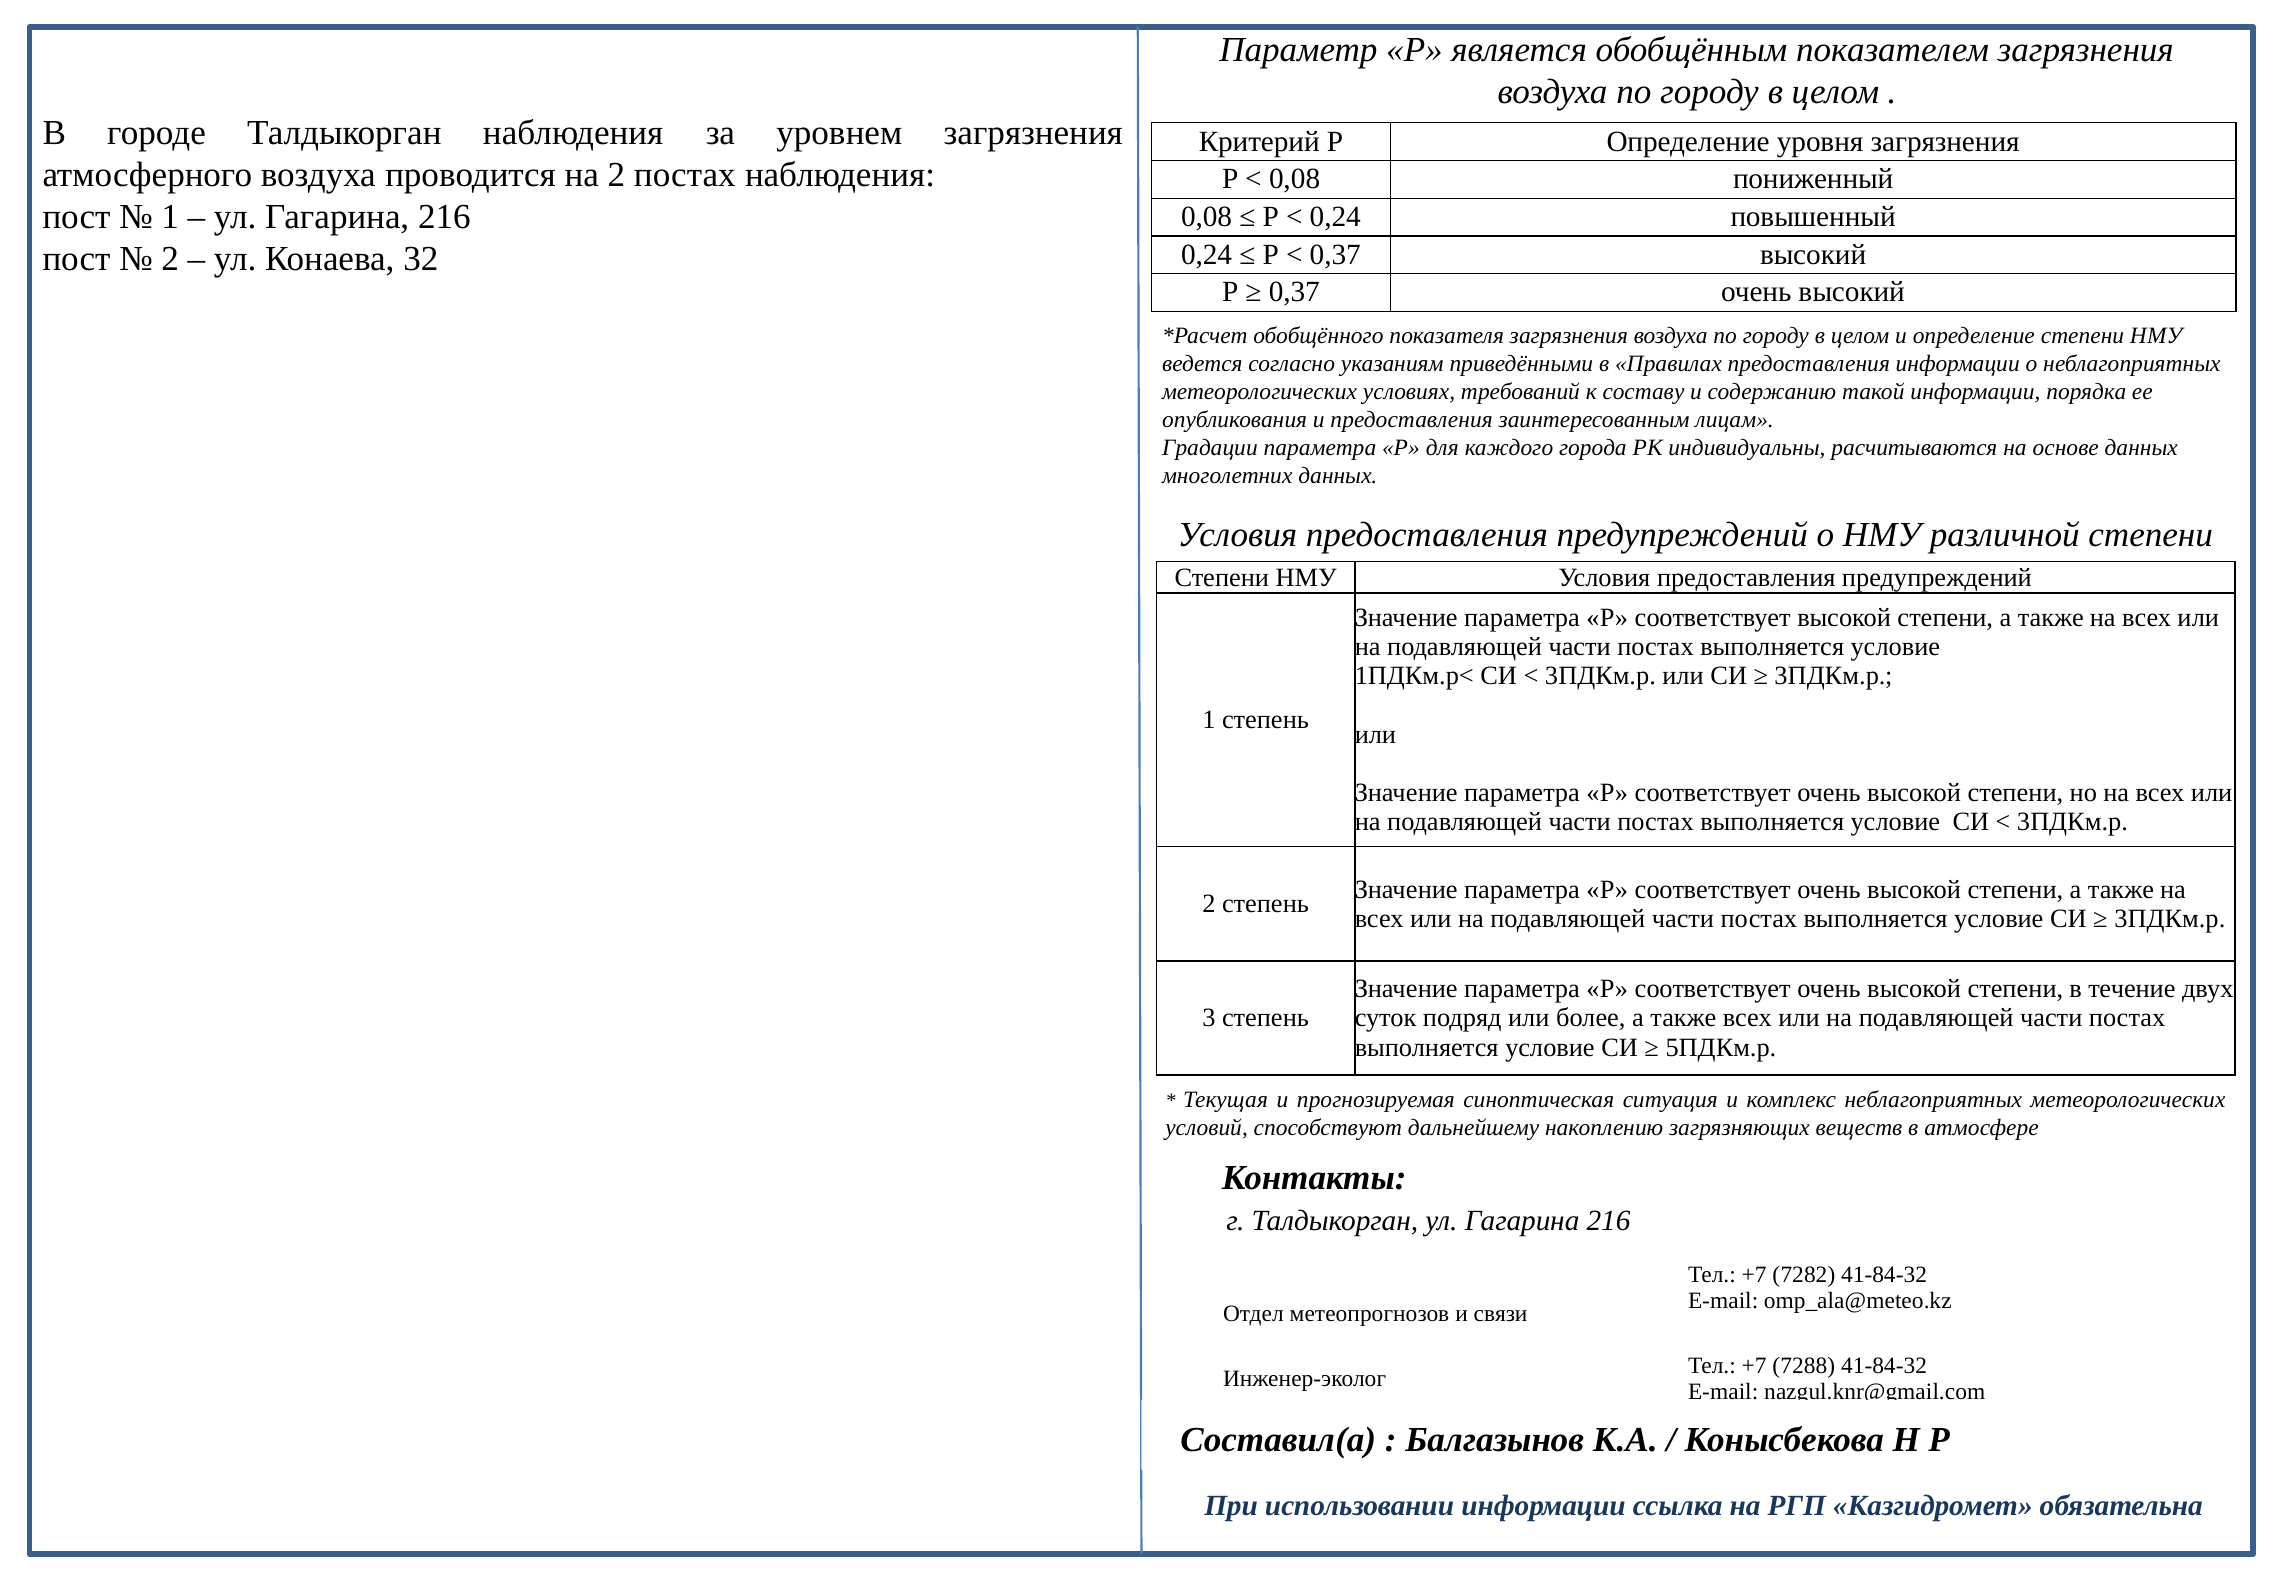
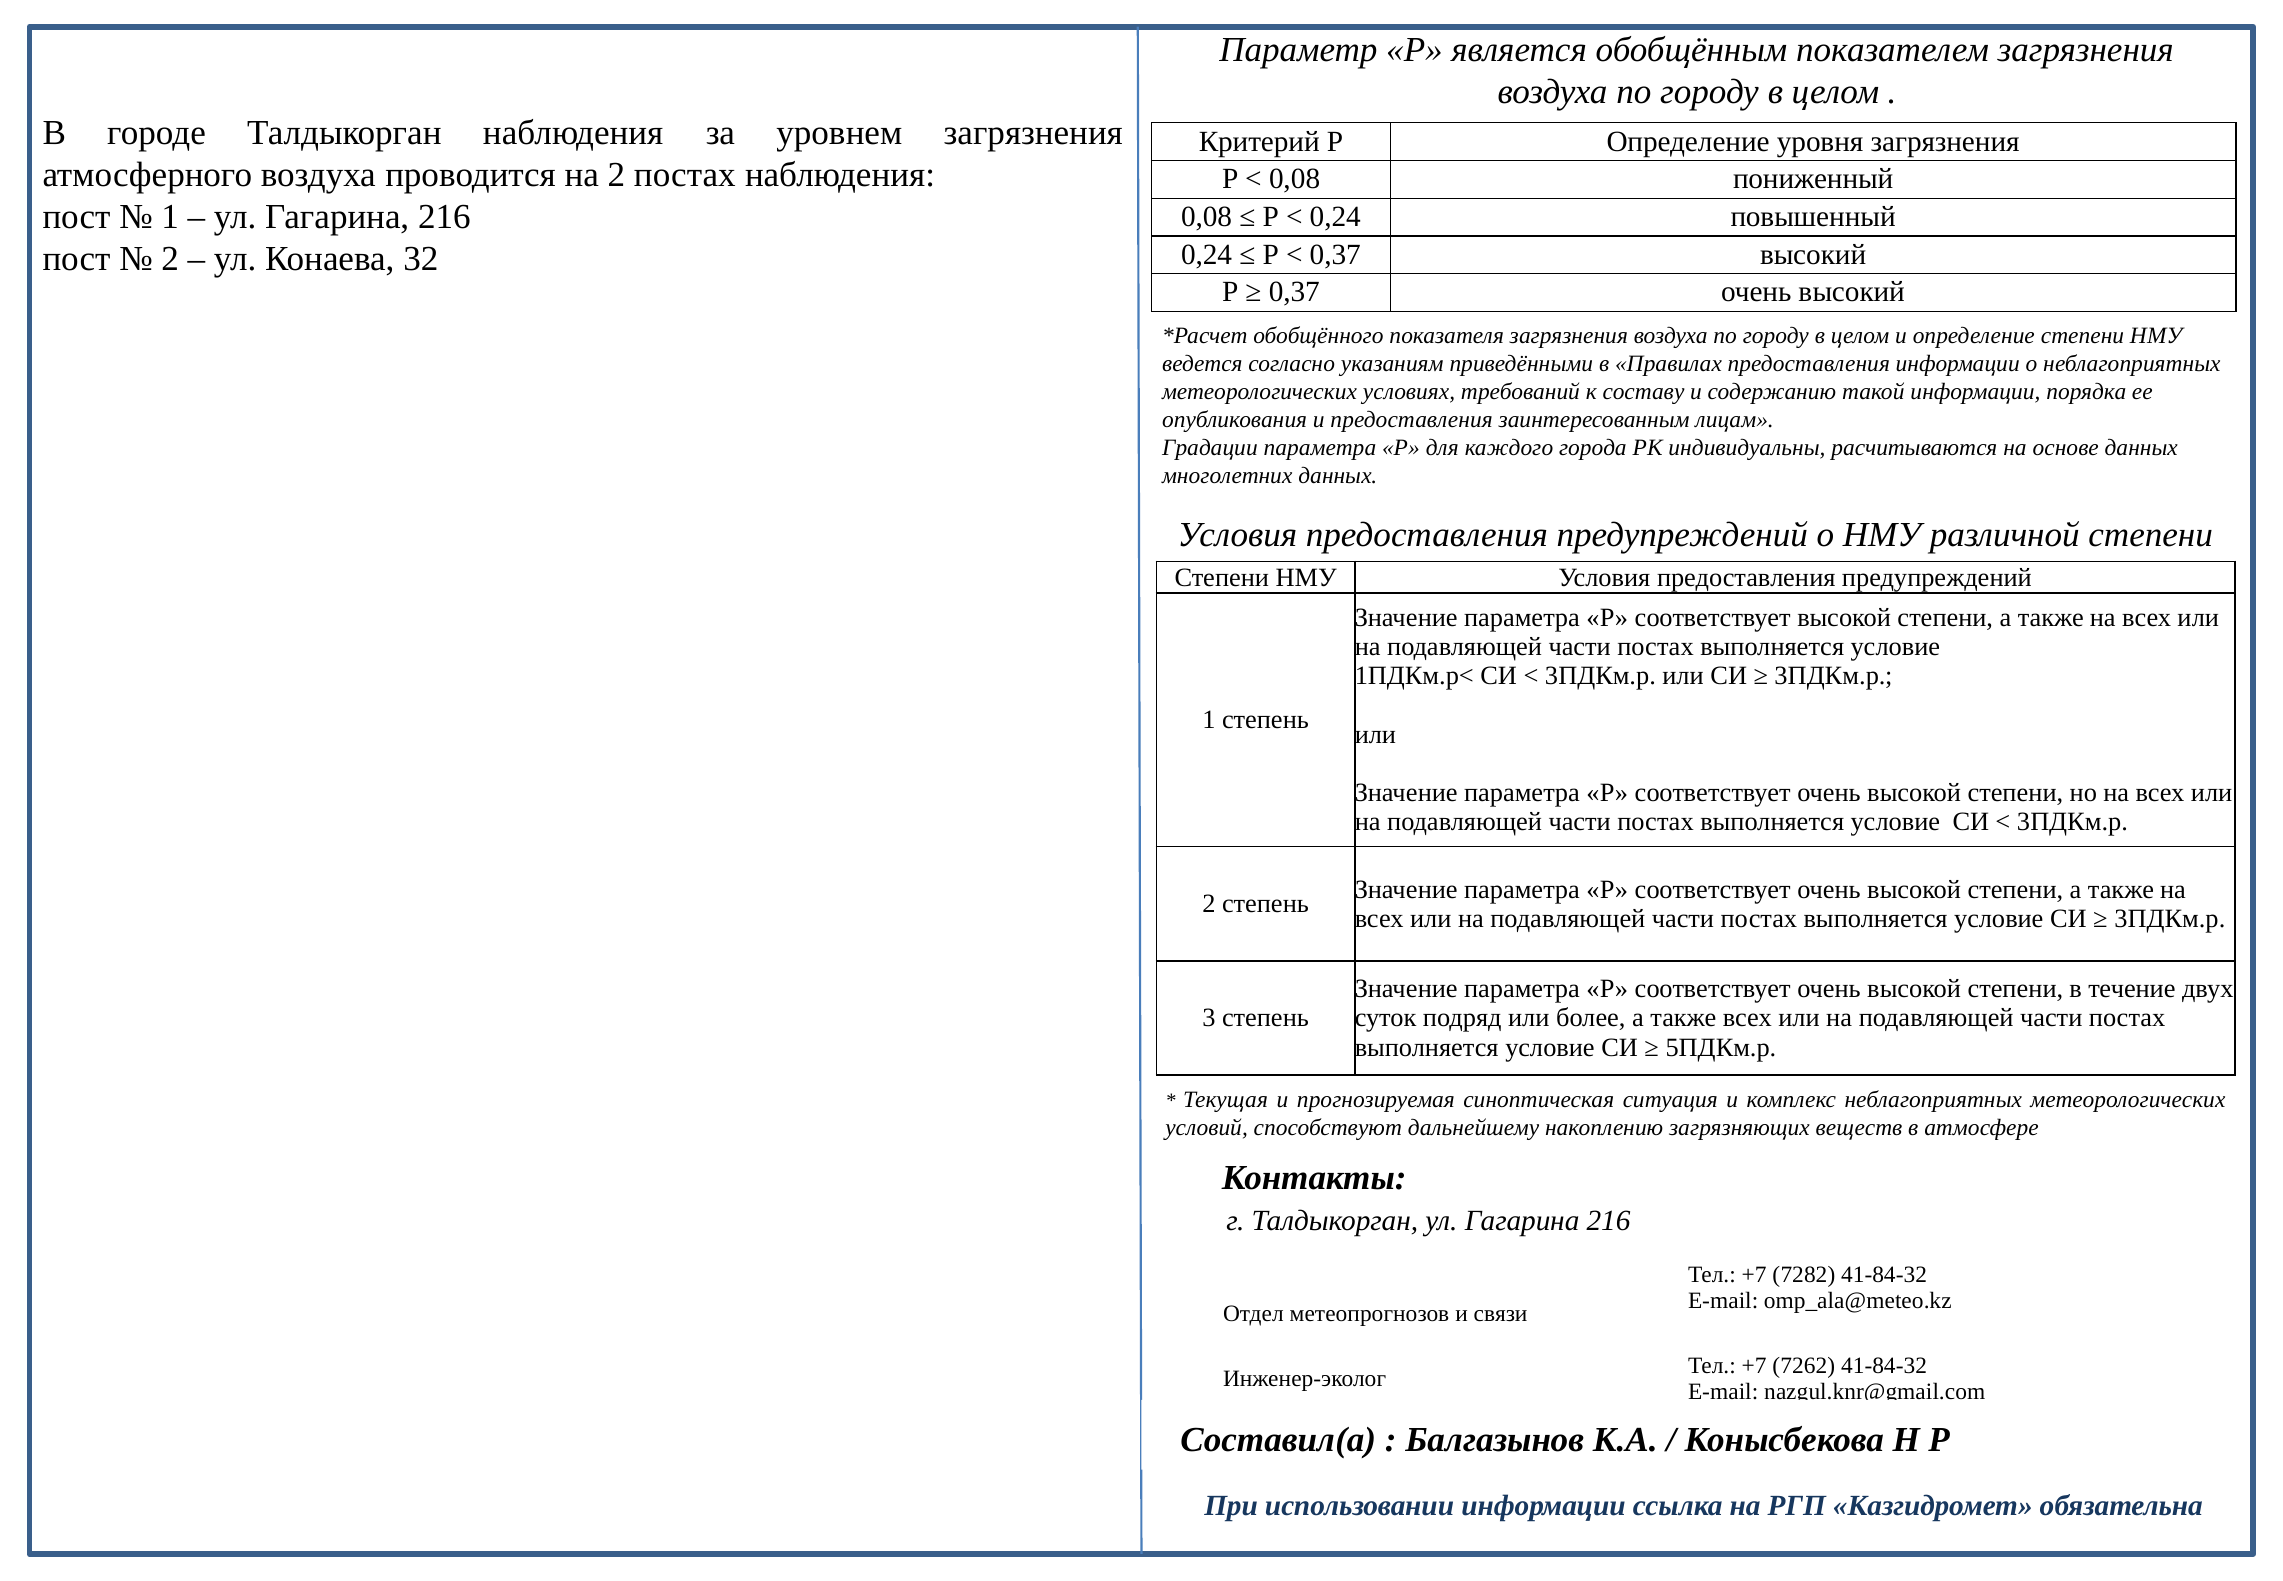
7288: 7288 -> 7262
